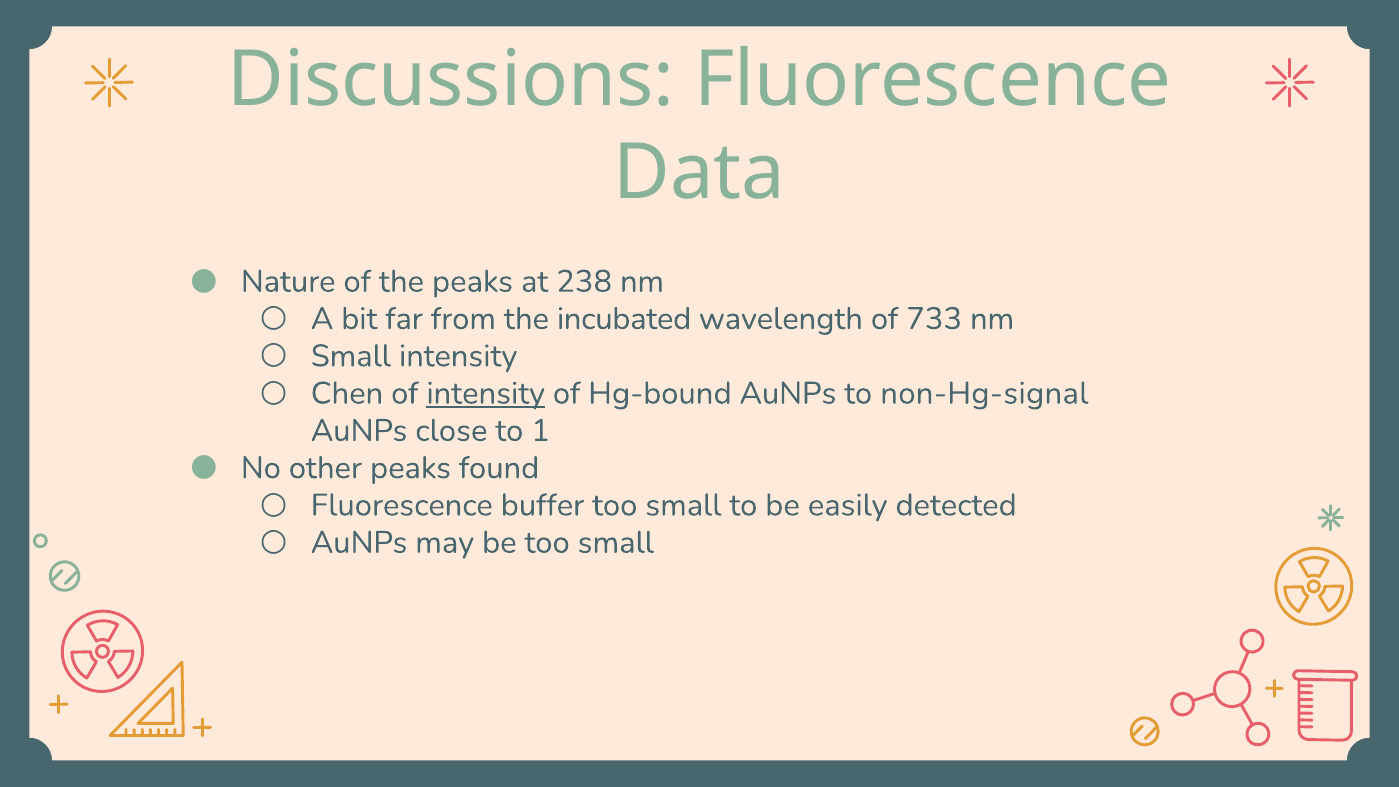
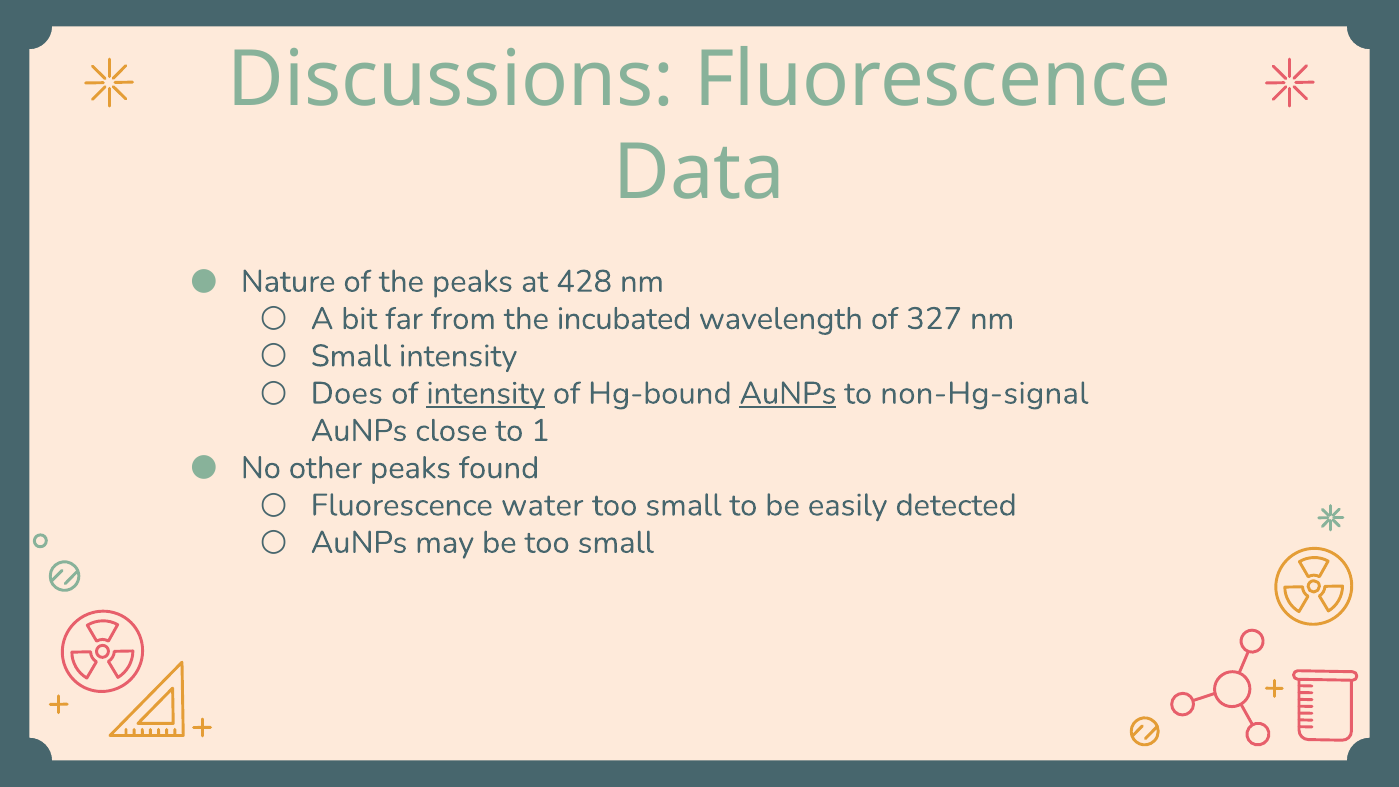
238: 238 -> 428
733: 733 -> 327
Chen: Chen -> Does
AuNPs at (788, 393) underline: none -> present
buffer: buffer -> water
